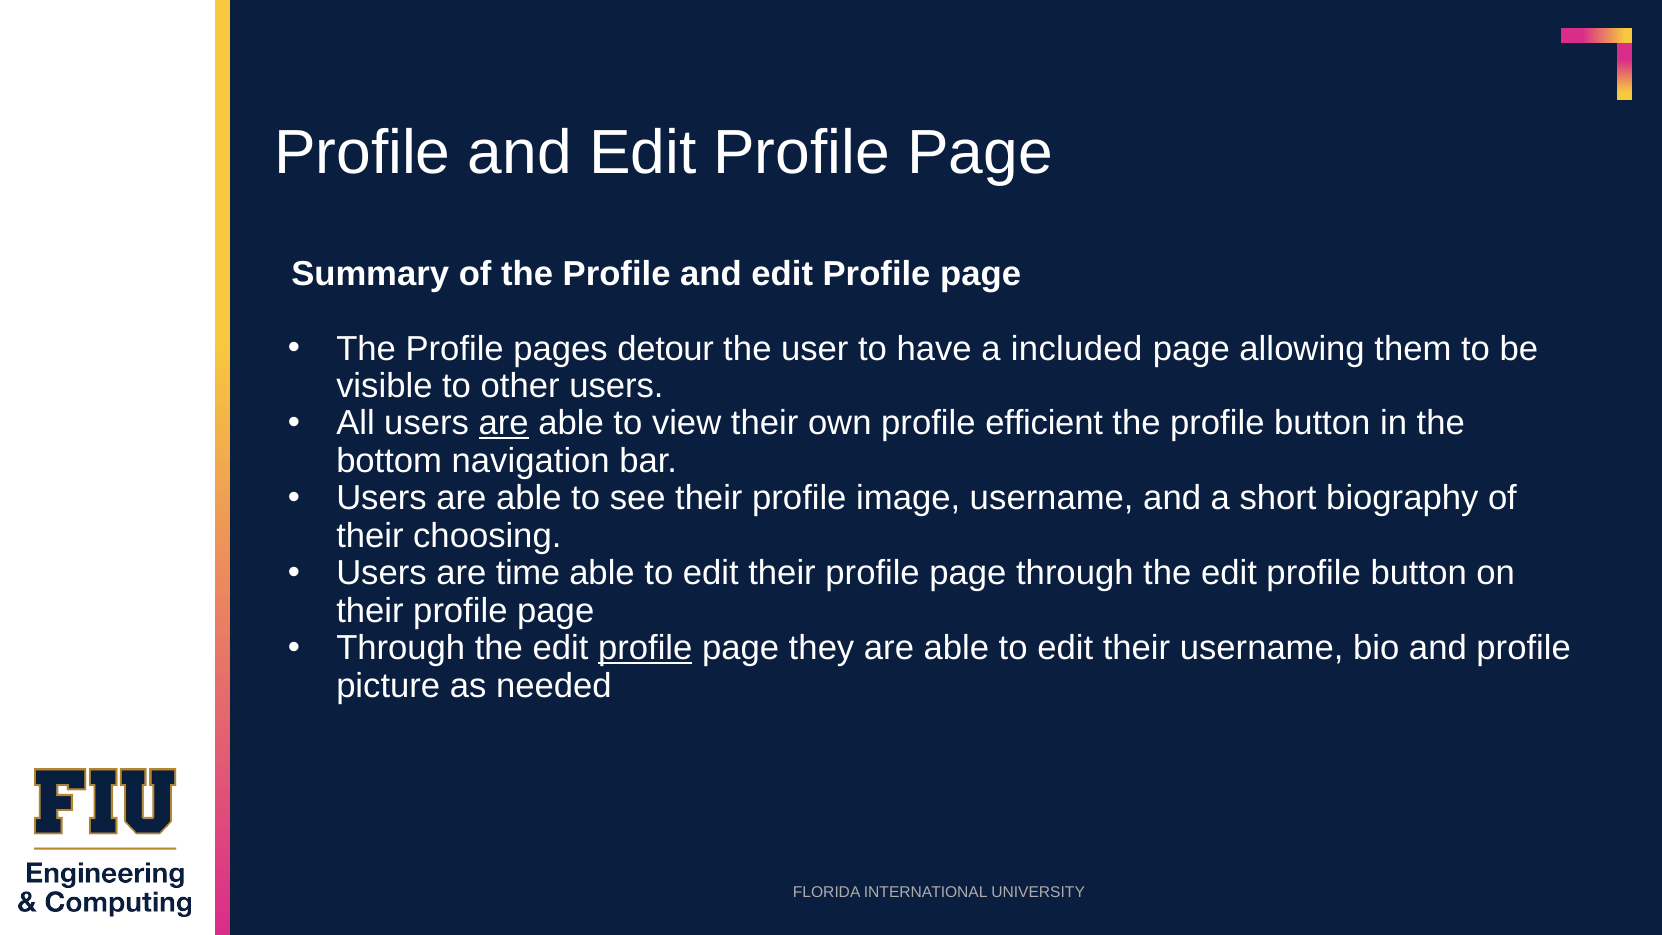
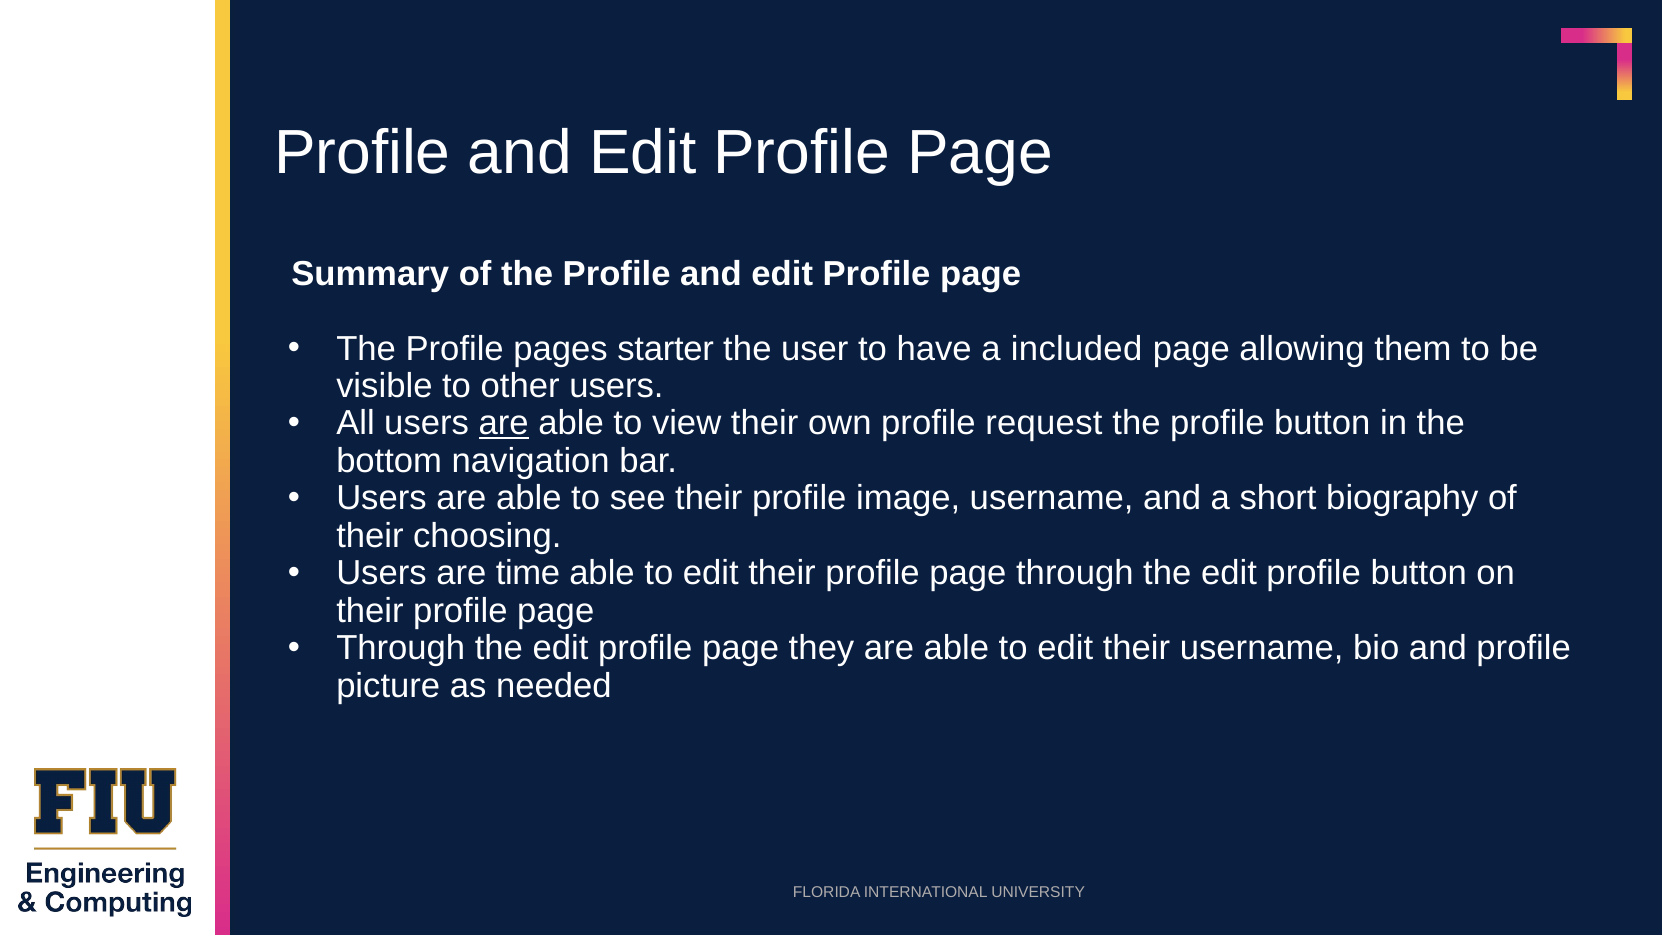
detour: detour -> starter
efficient: efficient -> request
profile at (645, 648) underline: present -> none
